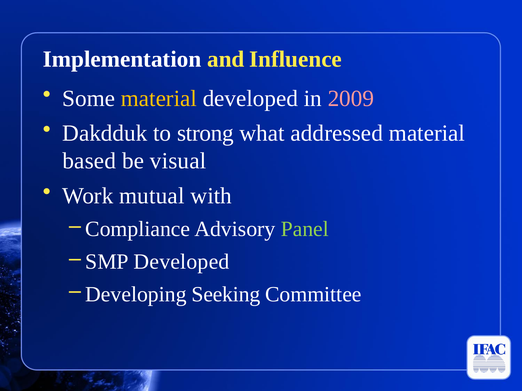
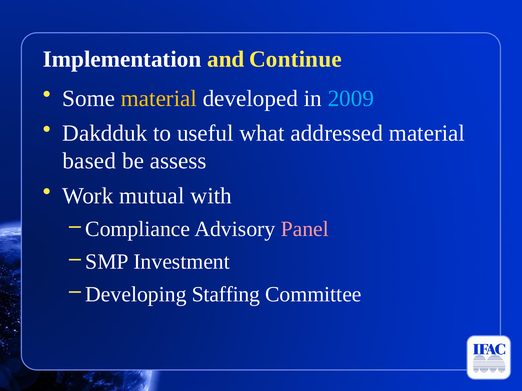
Influence: Influence -> Continue
2009 colour: pink -> light blue
strong: strong -> useful
visual: visual -> assess
Panel colour: light green -> pink
SMP Developed: Developed -> Investment
Seeking: Seeking -> Staffing
